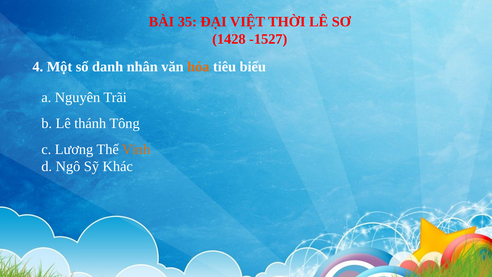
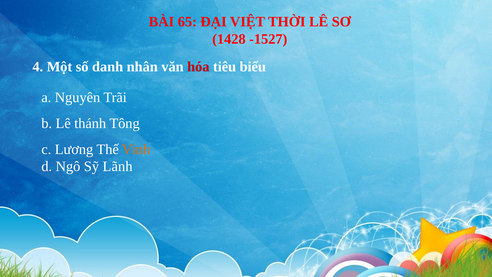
35: 35 -> 65
hóa colour: orange -> red
Khác: Khác -> Lãnh
